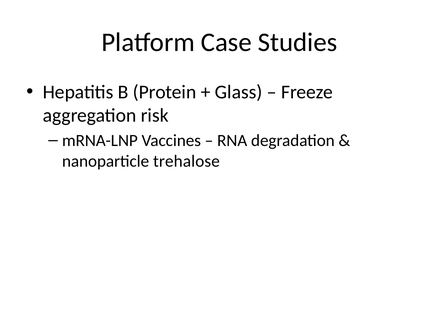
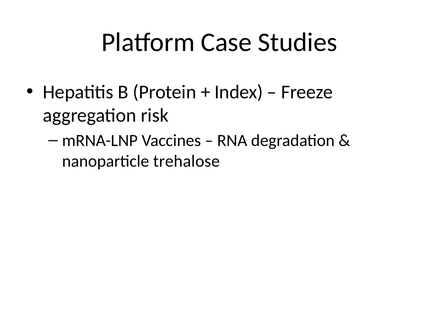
Glass: Glass -> Index
